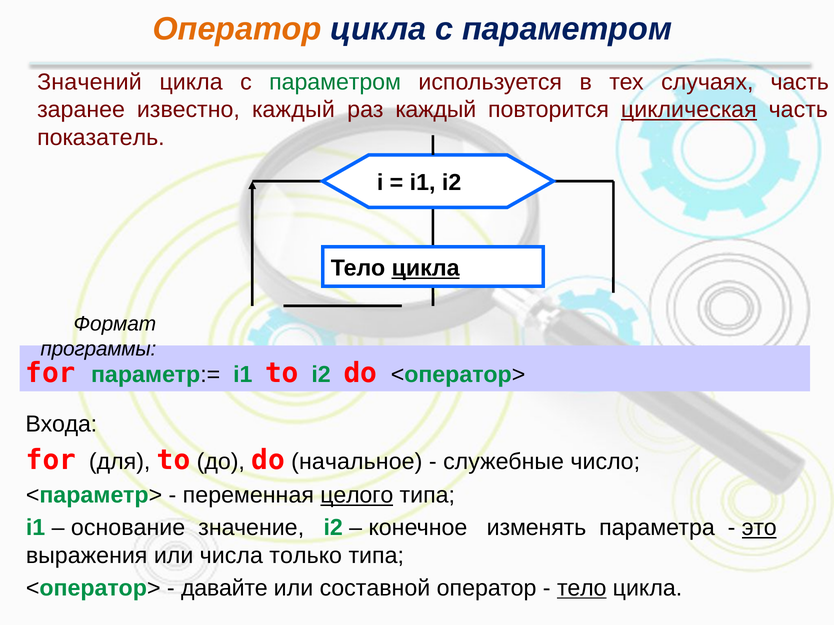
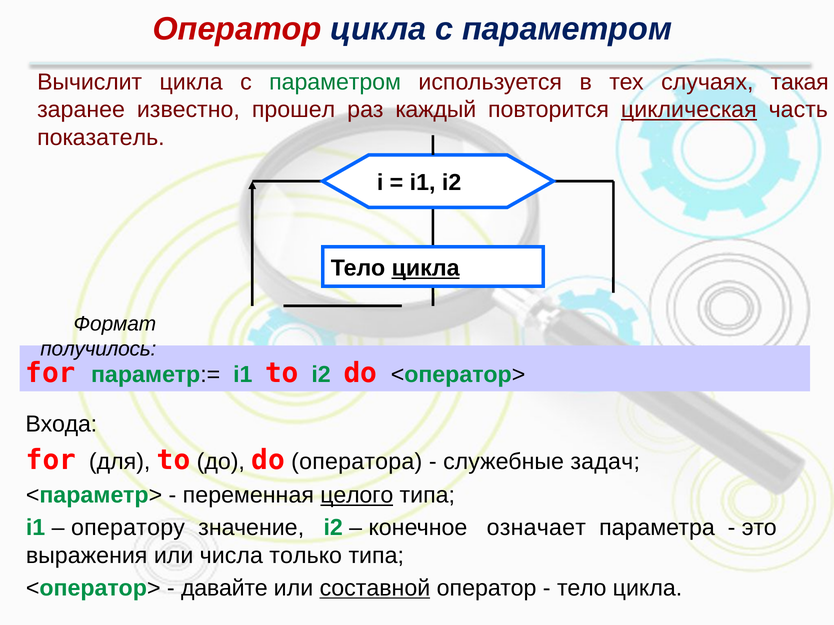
Оператор at (237, 29) colour: orange -> red
Значений: Значений -> Вычислит
случаях часть: часть -> такая
известно каждый: каждый -> прошел
программы: программы -> получилось
начальное: начальное -> оператора
число: число -> задач
основание: основание -> оператору
изменять: изменять -> означает
это underline: present -> none
составной underline: none -> present
тело at (582, 588) underline: present -> none
